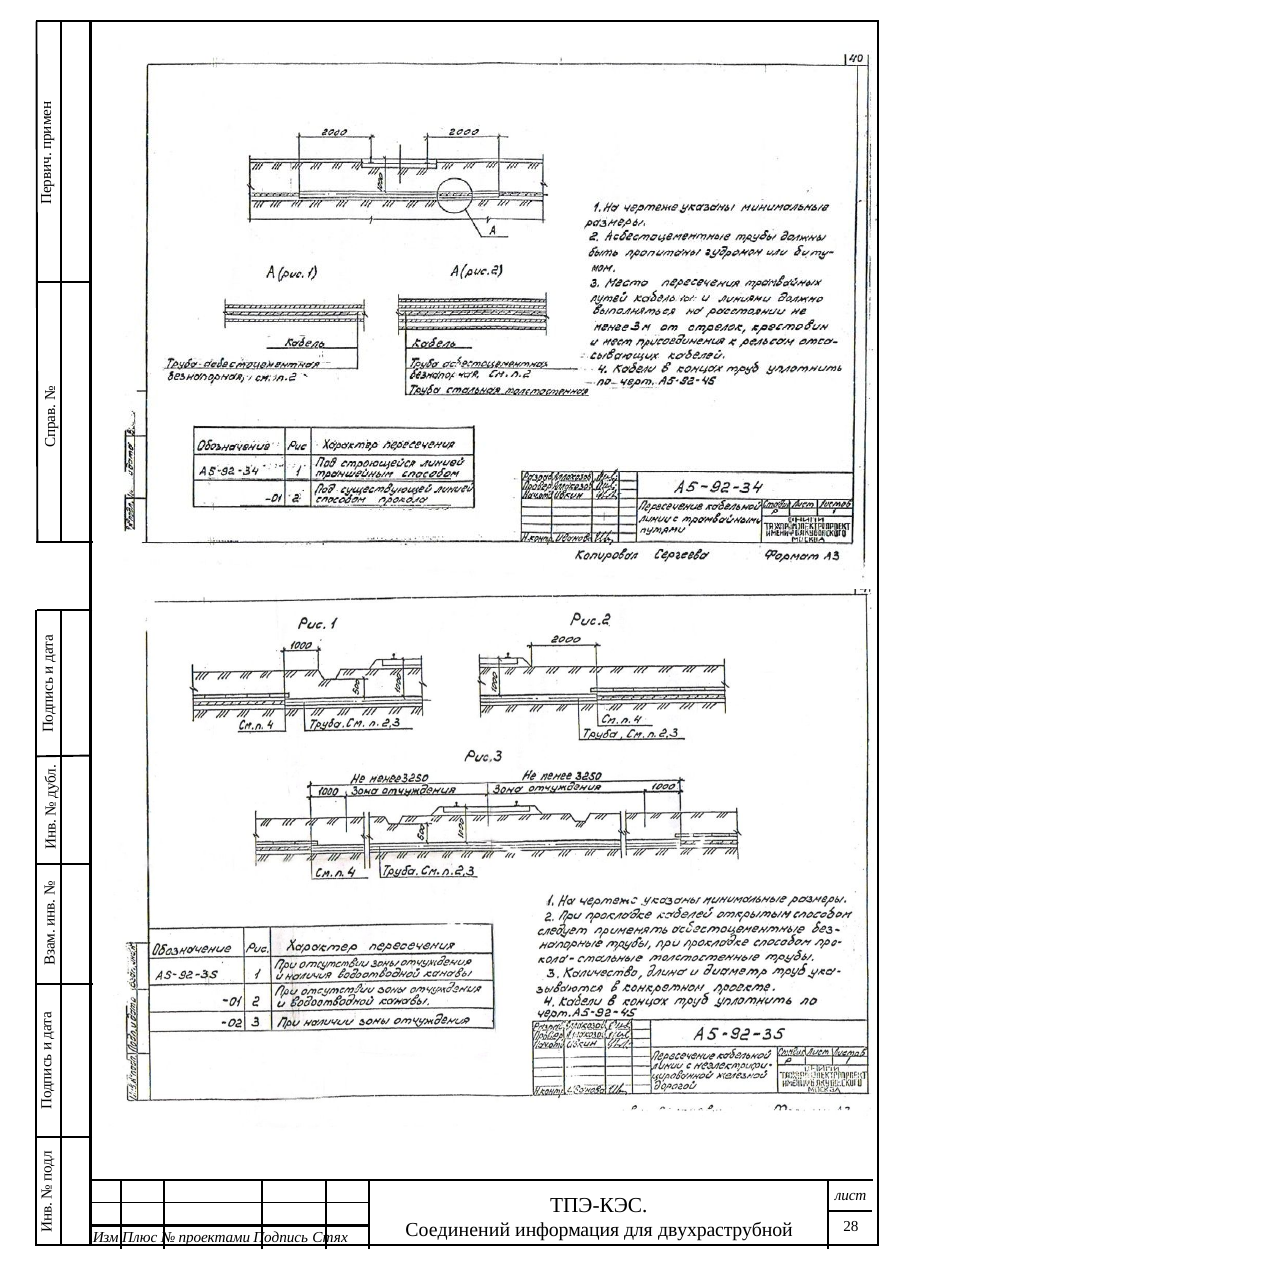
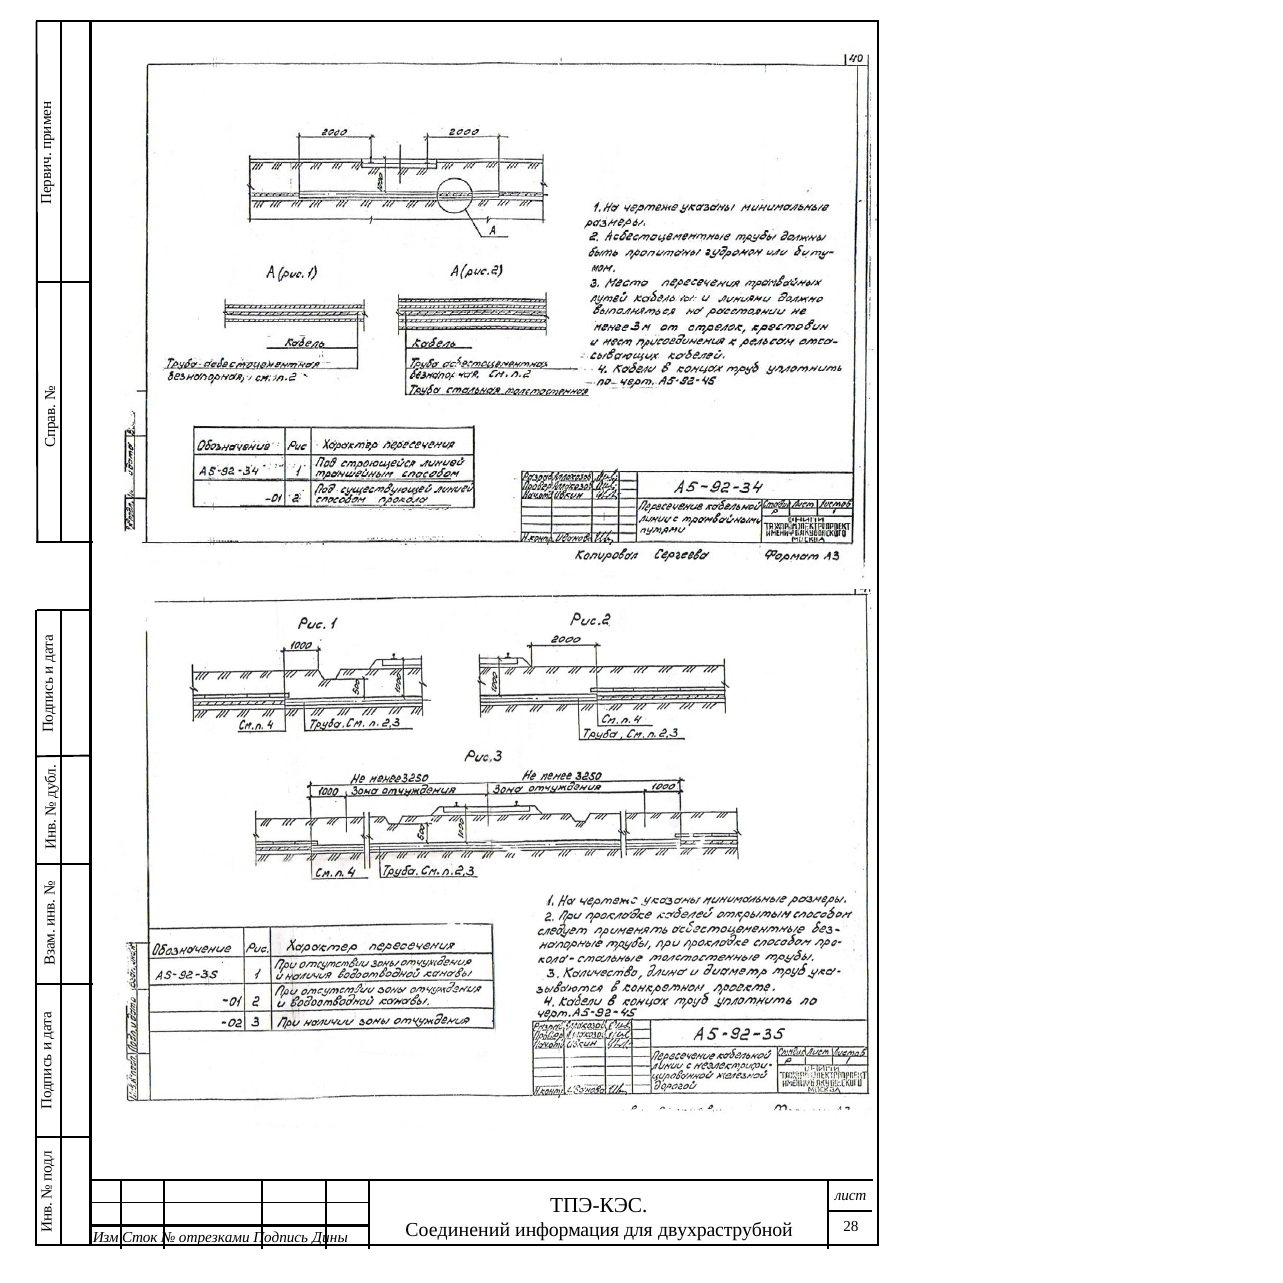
Плюс: Плюс -> Сток
проектами: проектами -> отрезками
Стях: Стях -> Дины
